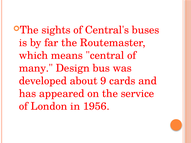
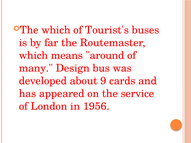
sights at (56, 30): sights -> which
Central's: Central's -> Tourist's
central: central -> around
